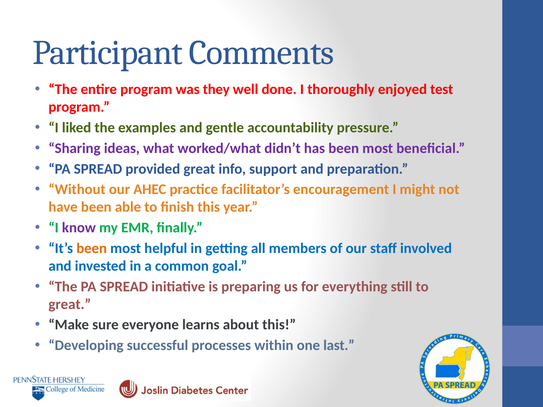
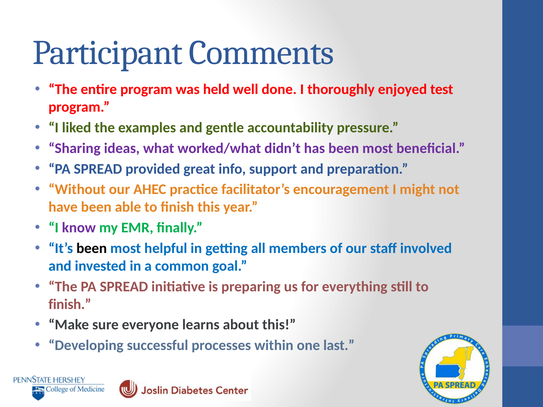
they: they -> held
been at (92, 248) colour: orange -> black
great at (70, 304): great -> finish
